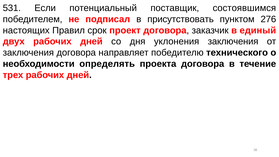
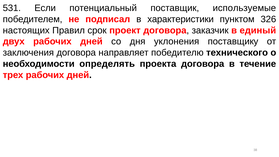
состоявшимся: состоявшимся -> используемые
присутствовать: присутствовать -> характеристики
276: 276 -> 326
уклонения заключения: заключения -> поставщику
